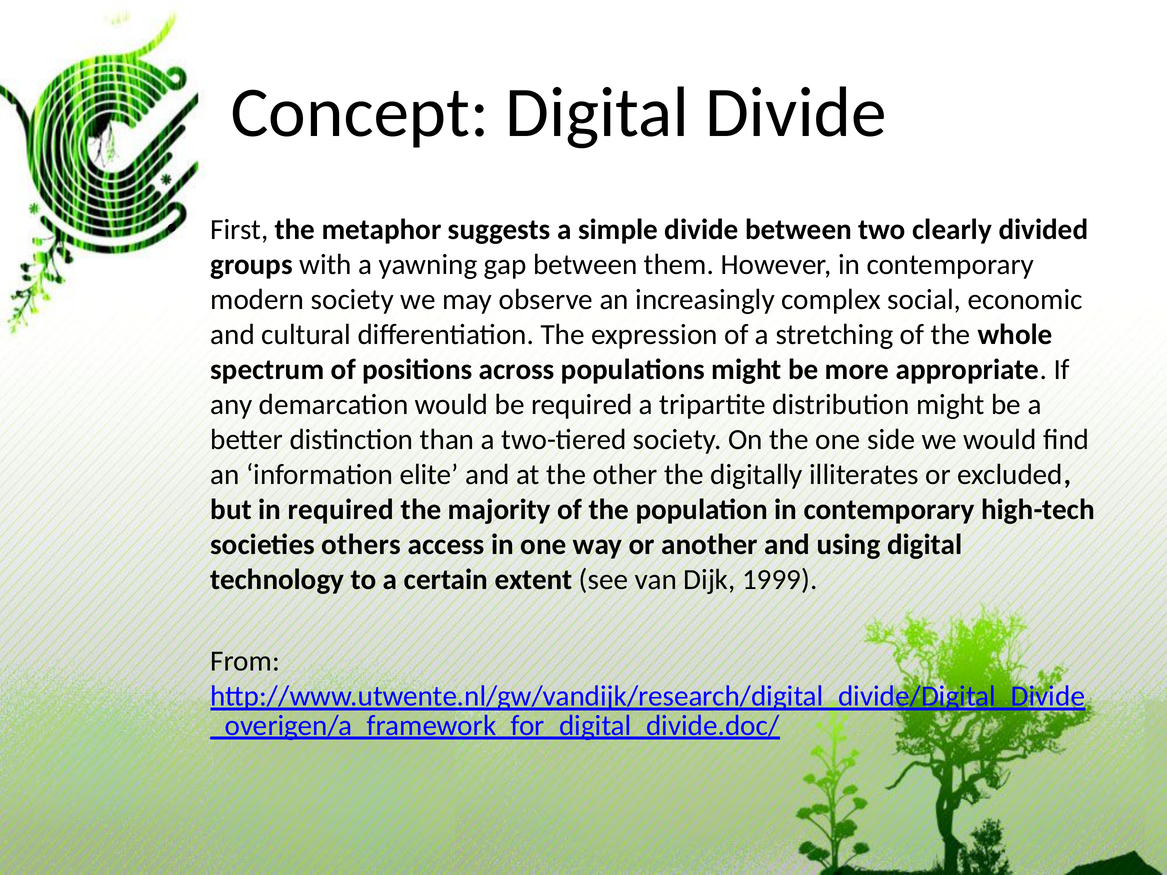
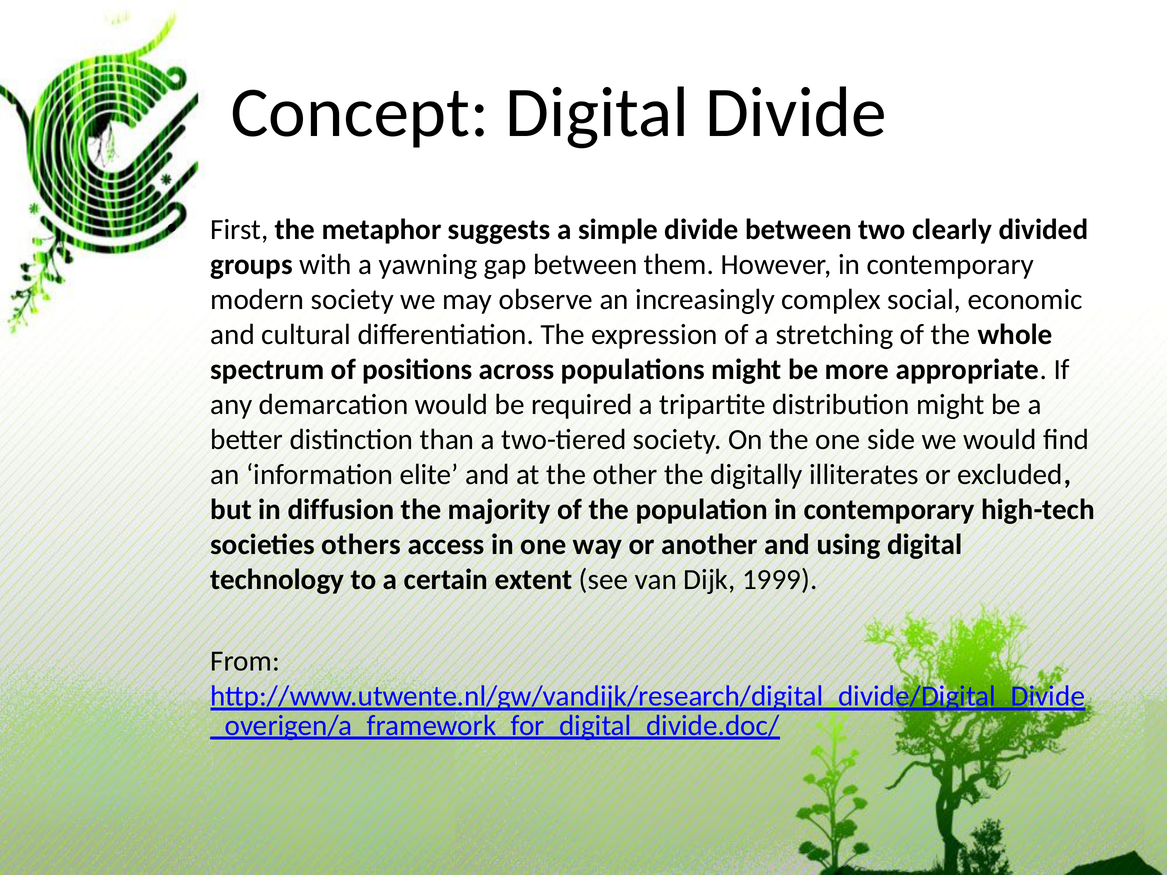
in required: required -> diffusion
